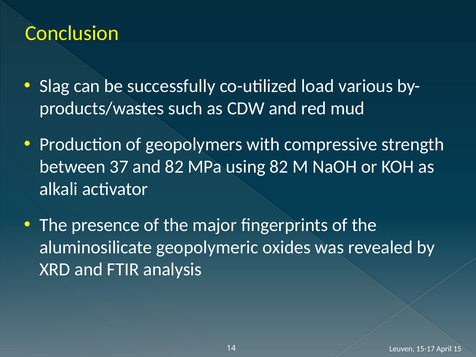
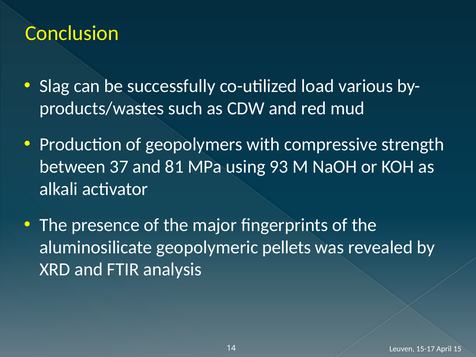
and 82: 82 -> 81
using 82: 82 -> 93
oxides: oxides -> pellets
